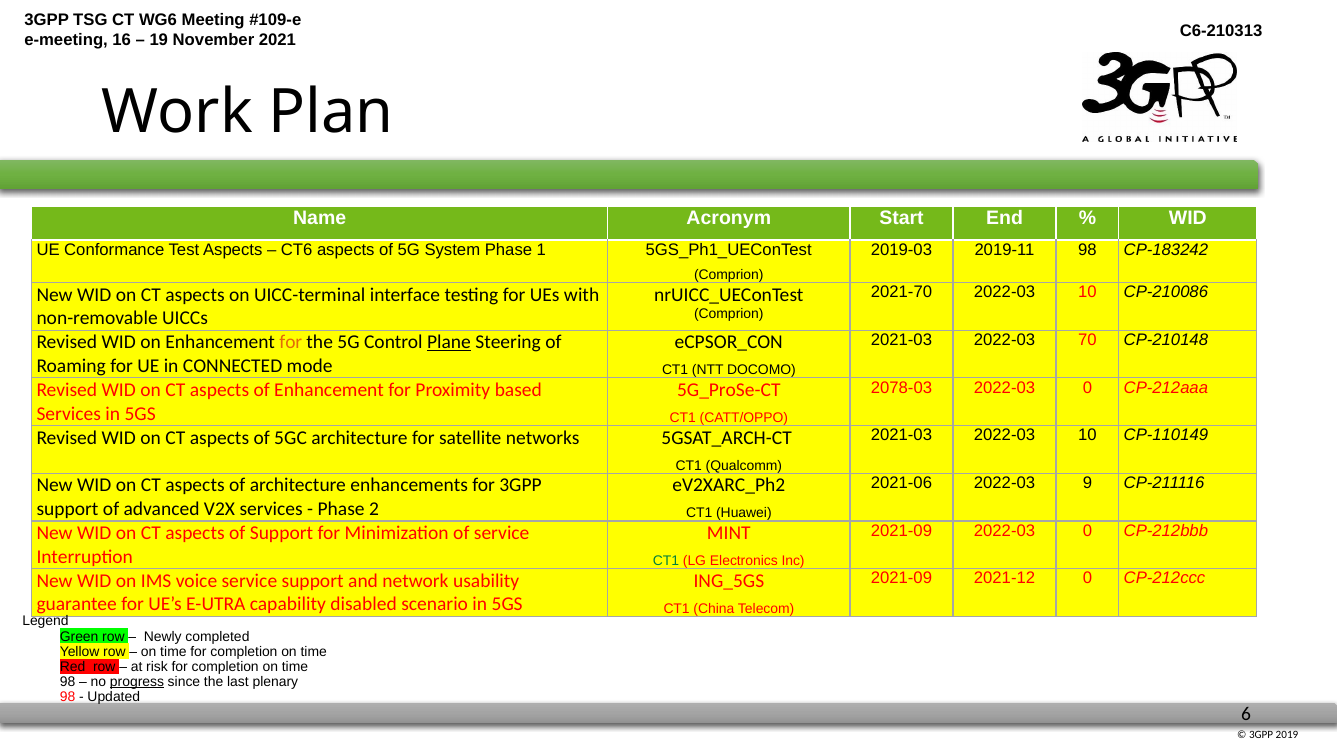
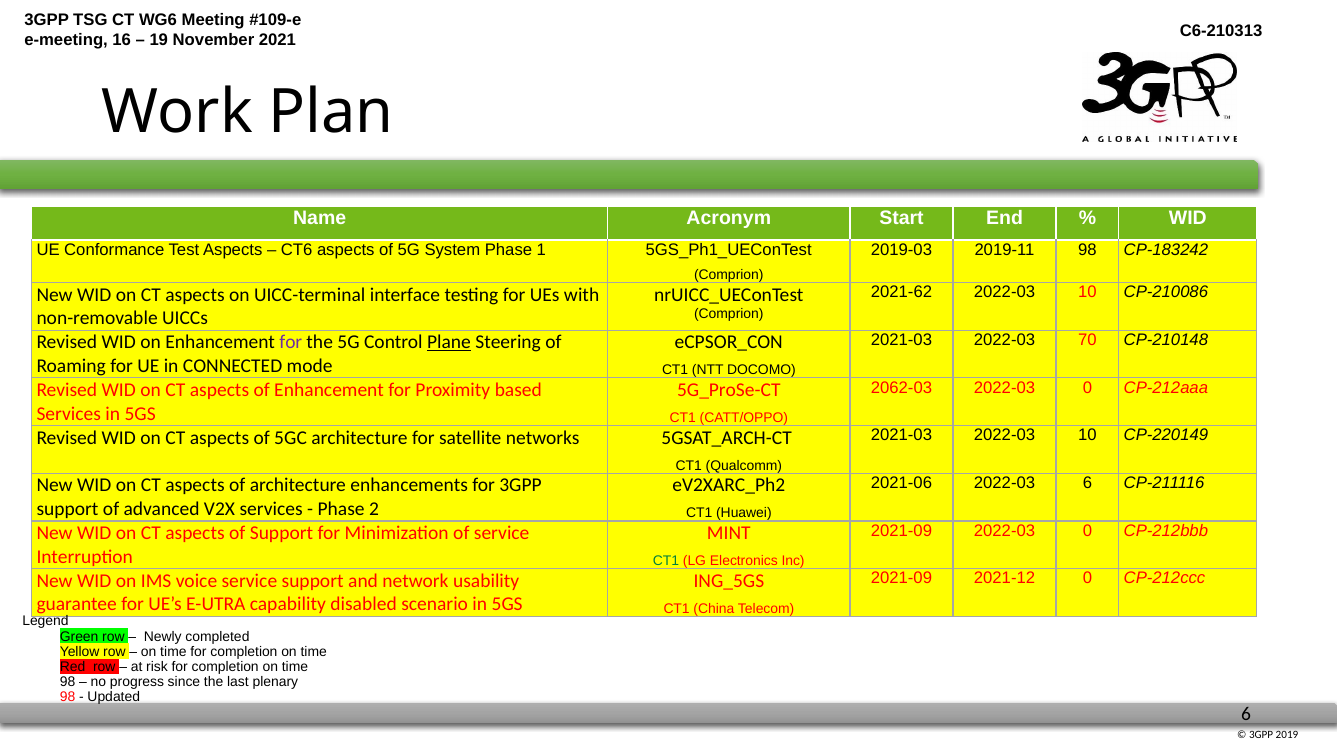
2021-70: 2021-70 -> 2021-62
for at (291, 342) colour: orange -> purple
2078-03: 2078-03 -> 2062-03
CP-110149: CP-110149 -> CP-220149
2022-03 9: 9 -> 6
progress underline: present -> none
